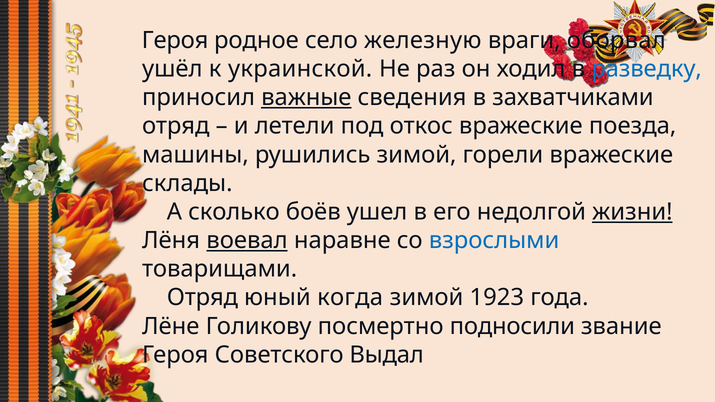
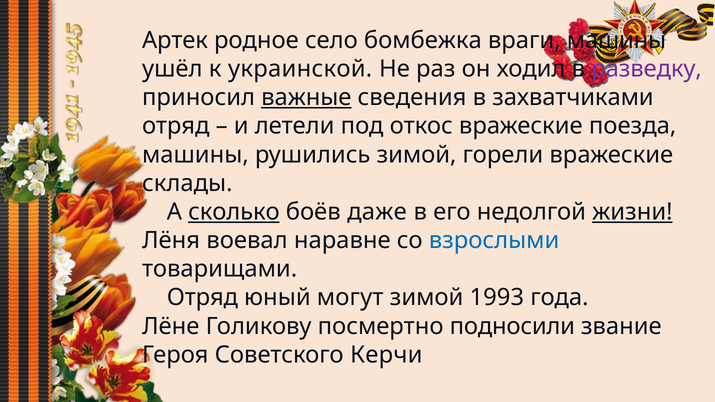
Героя at (175, 40): Героя -> Артек
железную: железную -> бомбежка
враги оборвал: оборвал -> машины
разведку colour: blue -> purple
сколько underline: none -> present
ушел: ушел -> даже
воевал underline: present -> none
когда: когда -> могут
1923: 1923 -> 1993
Выдал: Выдал -> Керчи
